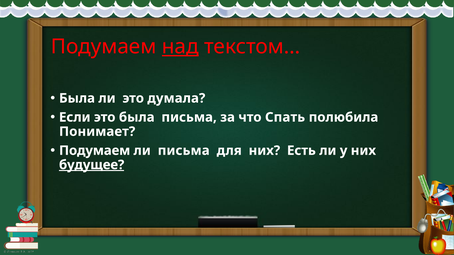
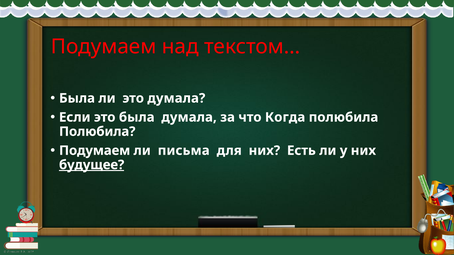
над underline: present -> none
была письма: письма -> думала
Спать: Спать -> Когда
Понимает at (97, 132): Понимает -> Полюбила
